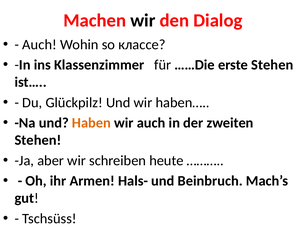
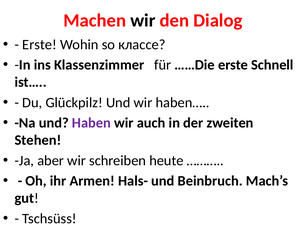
Auch at (40, 45): Auch -> Erste
erste Stehen: Stehen -> Schnell
Haben colour: orange -> purple
